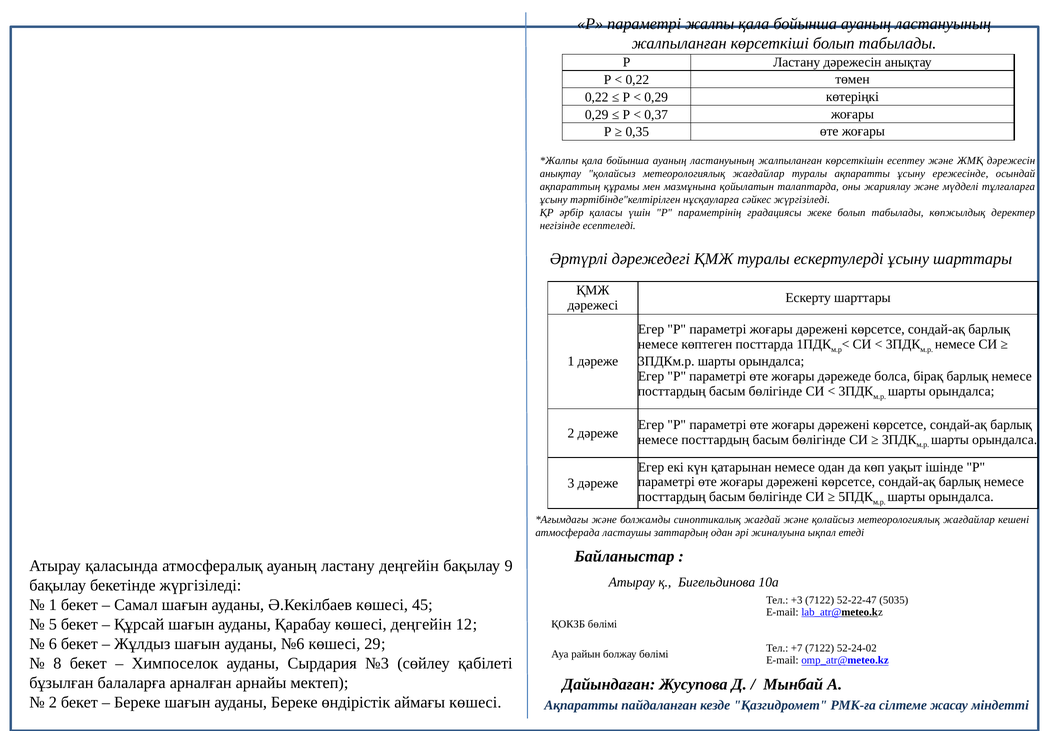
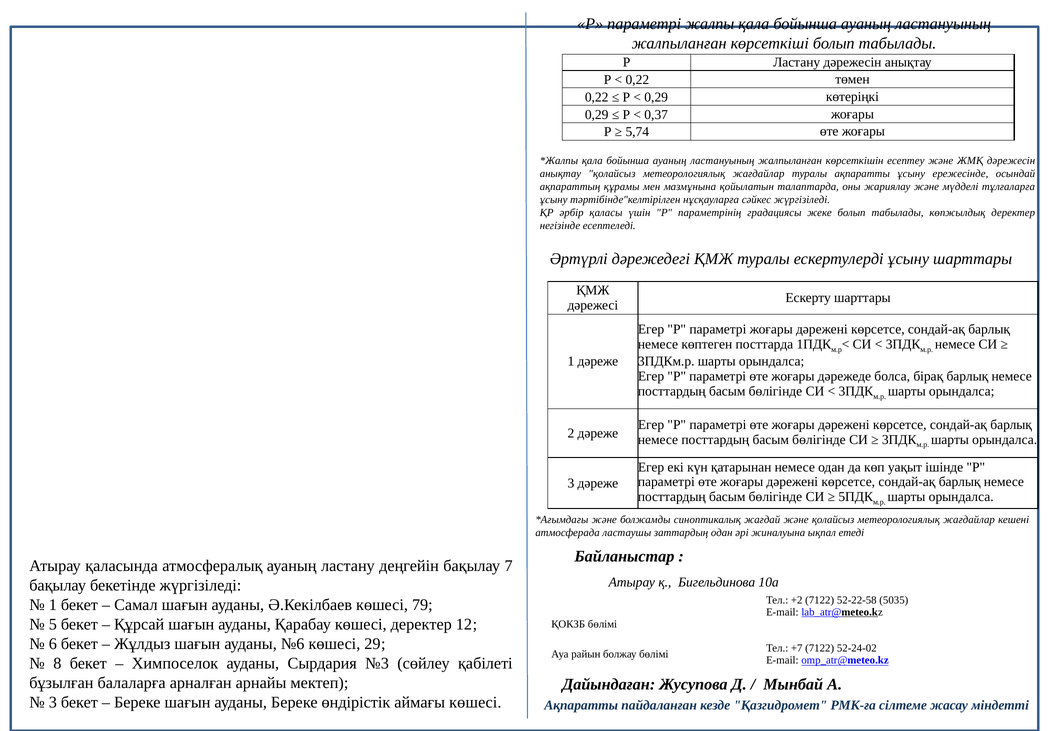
0,35: 0,35 -> 5,74
9: 9 -> 7
+3: +3 -> +2
52-22-47: 52-22-47 -> 52-22-58
45: 45 -> 79
көшесі деңгейін: деңгейін -> деректер
2 at (53, 702): 2 -> 3
